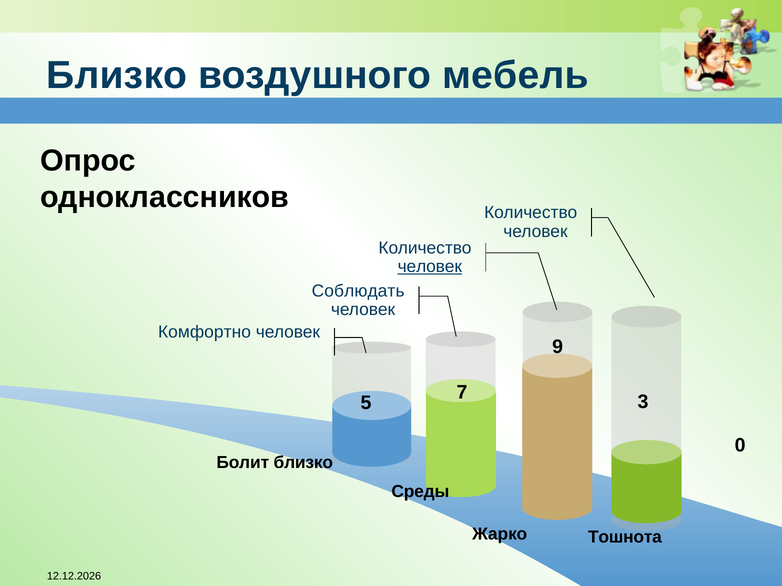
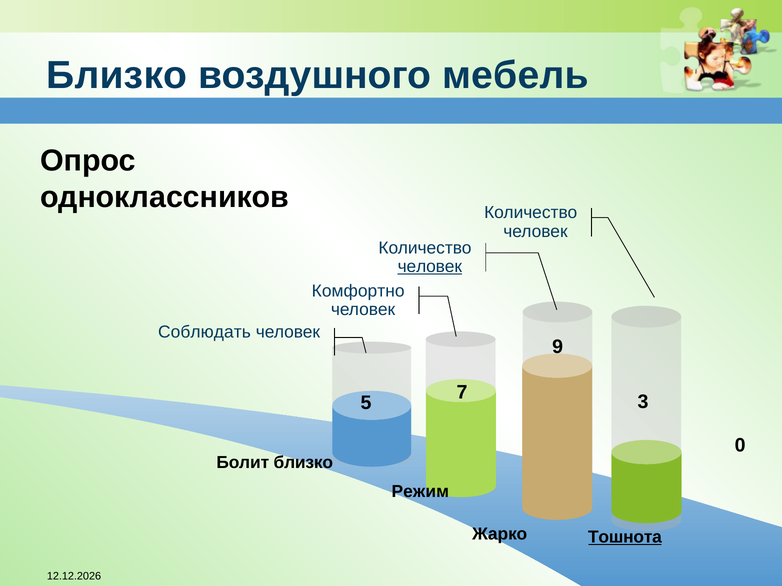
Соблюдать: Соблюдать -> Комфортно
Комфортно: Комфортно -> Соблюдать
Среды: Среды -> Режим
Тошнота underline: none -> present
